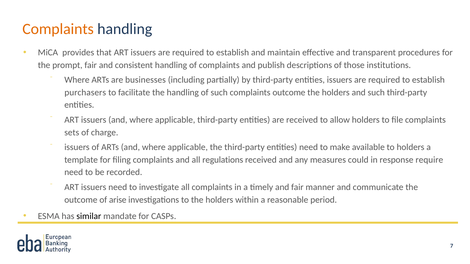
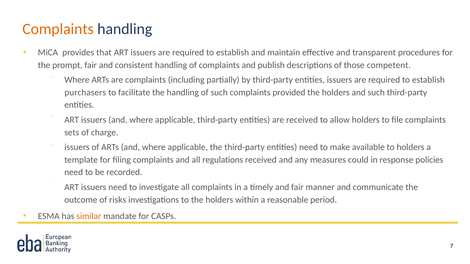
institutions: institutions -> competent
are businesses: businesses -> complaints
complaints outcome: outcome -> provided
require: require -> policies
arise: arise -> risks
similar colour: black -> orange
